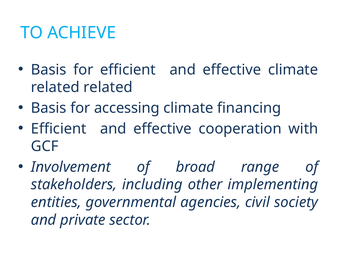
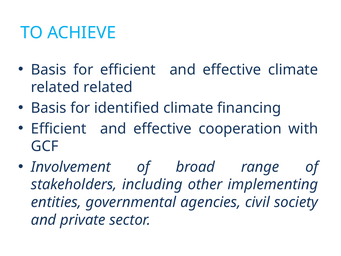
accessing: accessing -> identified
